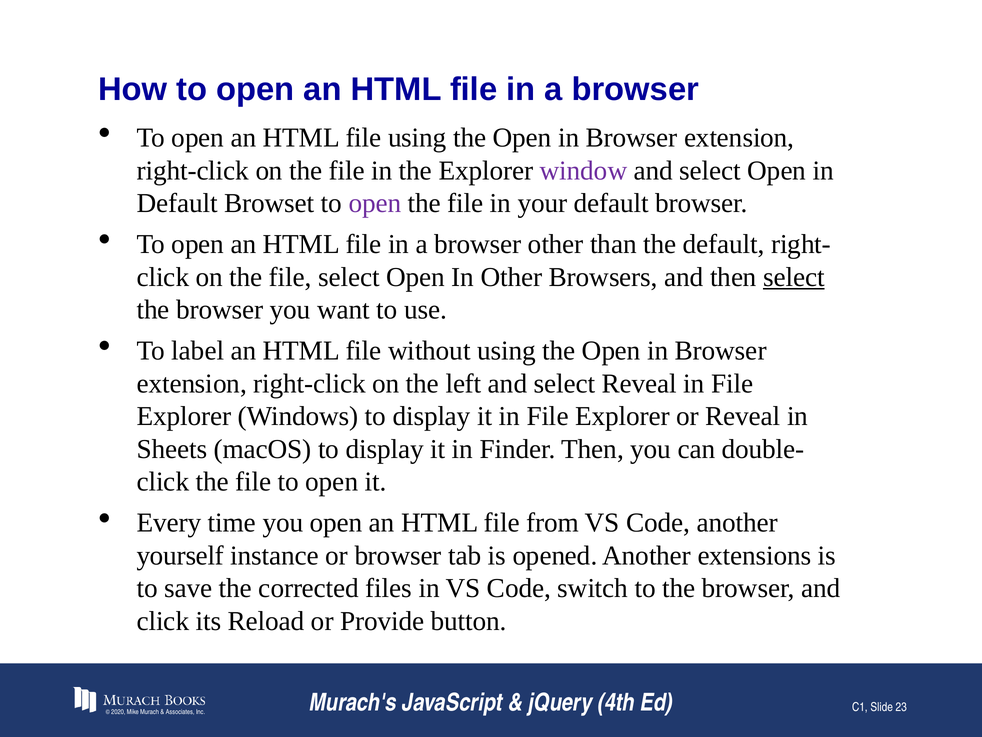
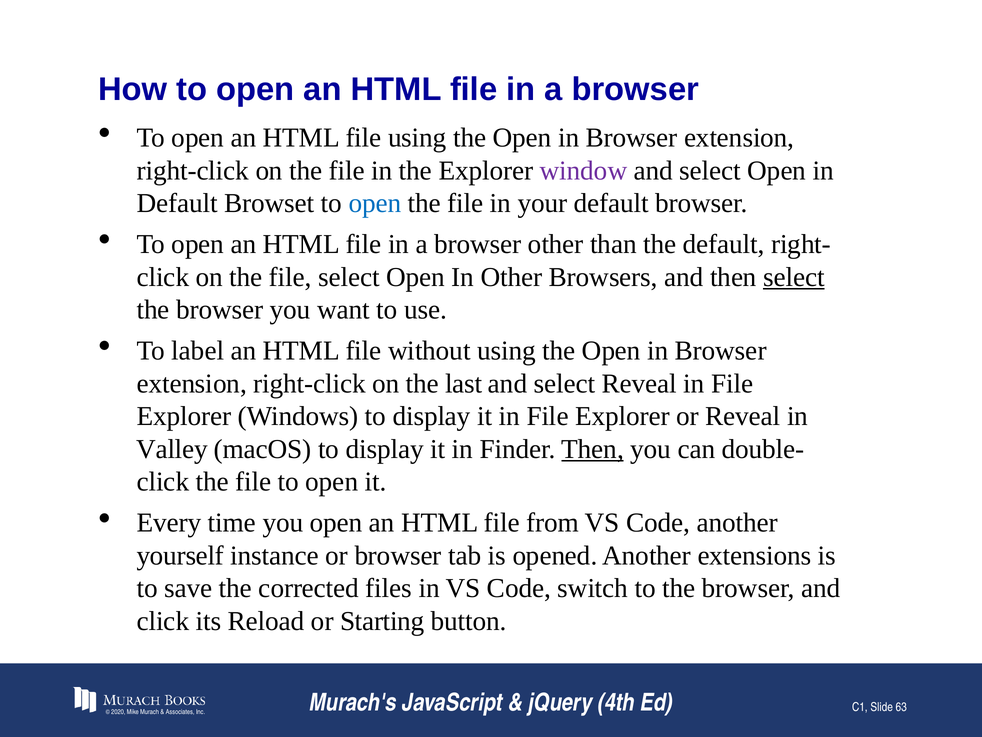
open at (375, 203) colour: purple -> blue
left: left -> last
Sheets: Sheets -> Valley
Then at (593, 449) underline: none -> present
Provide: Provide -> Starting
23: 23 -> 63
